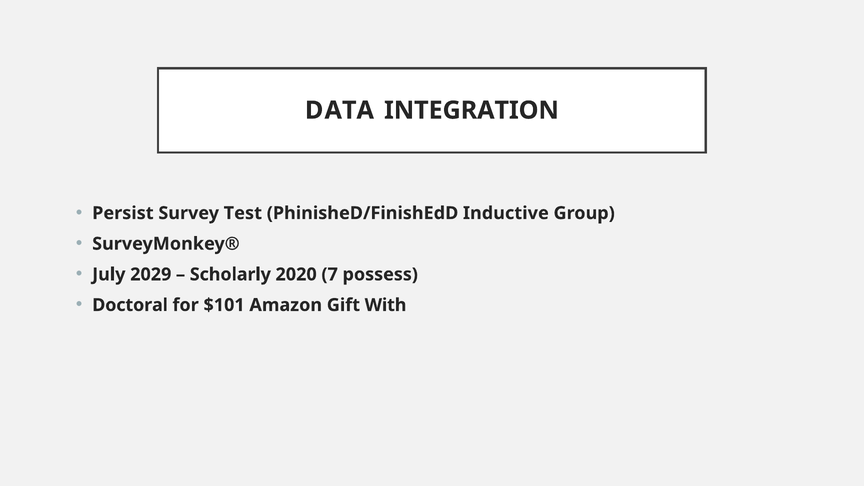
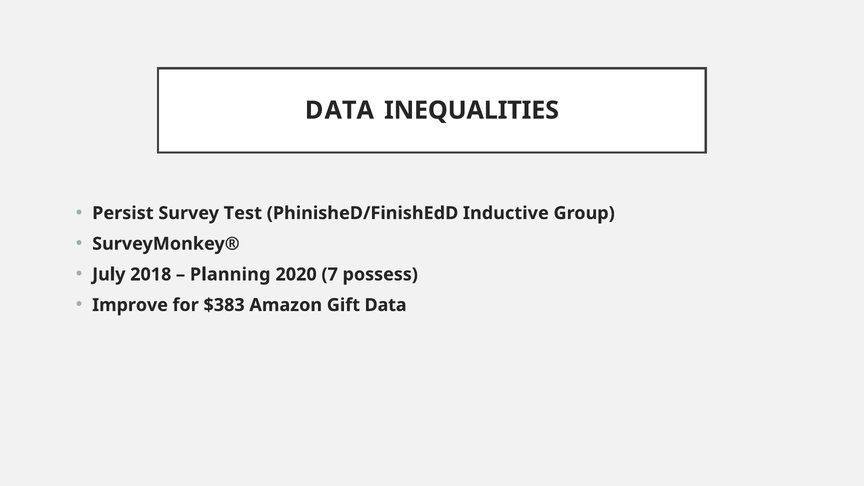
INTEGRATION: INTEGRATION -> INEQUALITIES
2029: 2029 -> 2018
Scholarly: Scholarly -> Planning
Doctoral: Doctoral -> Improve
$101: $101 -> $383
Gift With: With -> Data
